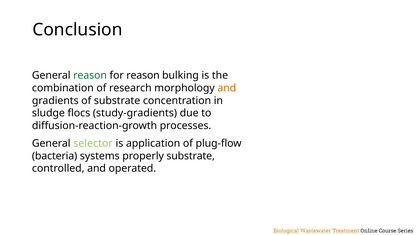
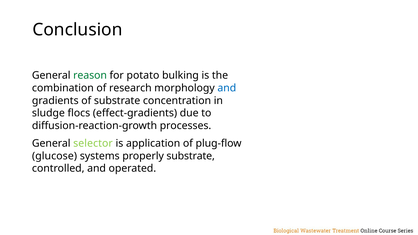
for reason: reason -> potato
and at (227, 88) colour: orange -> blue
study-gradients: study-gradients -> effect-gradients
bacteria: bacteria -> glucose
